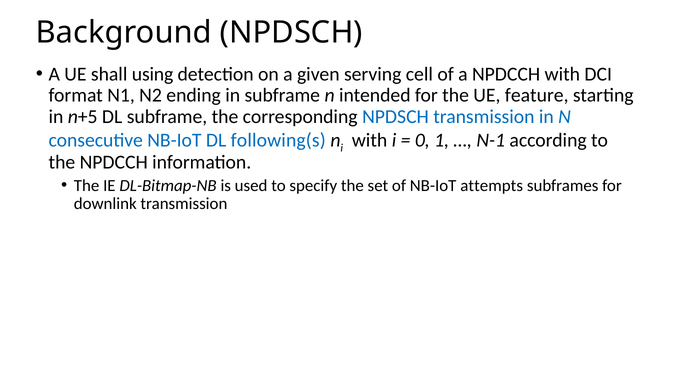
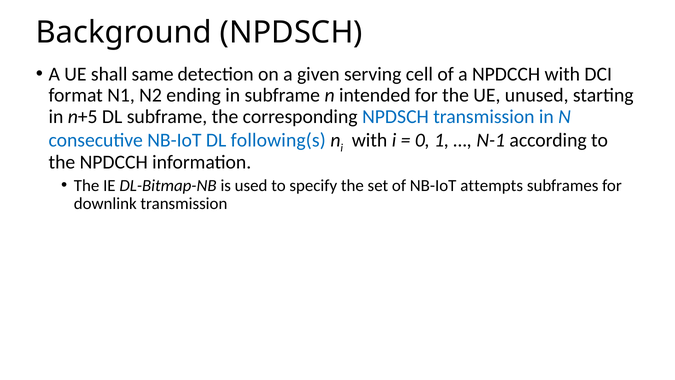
using: using -> same
feature: feature -> unused
